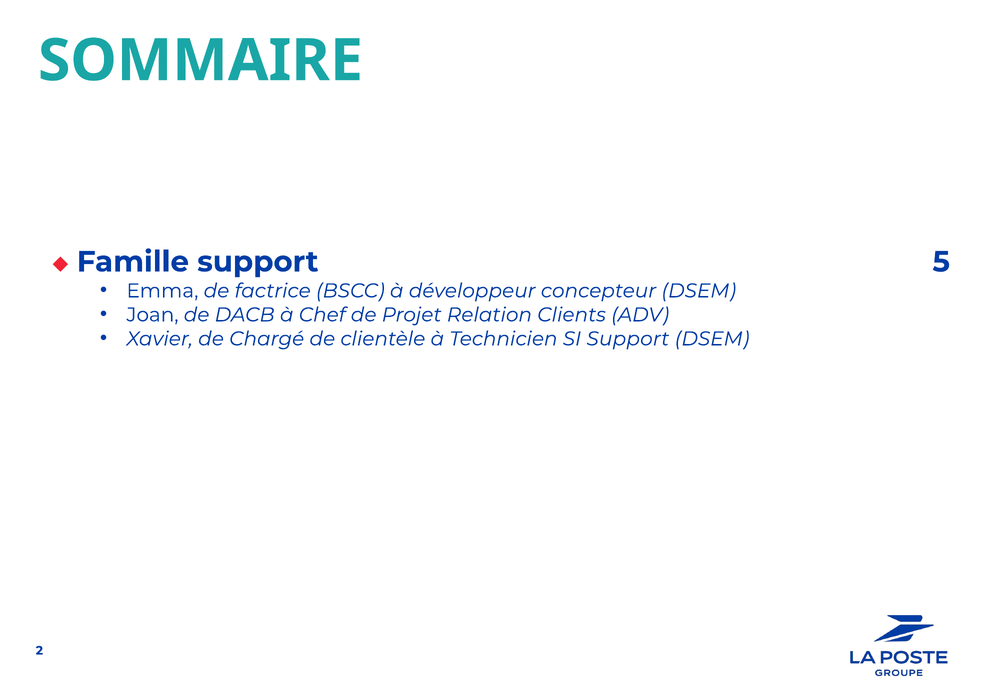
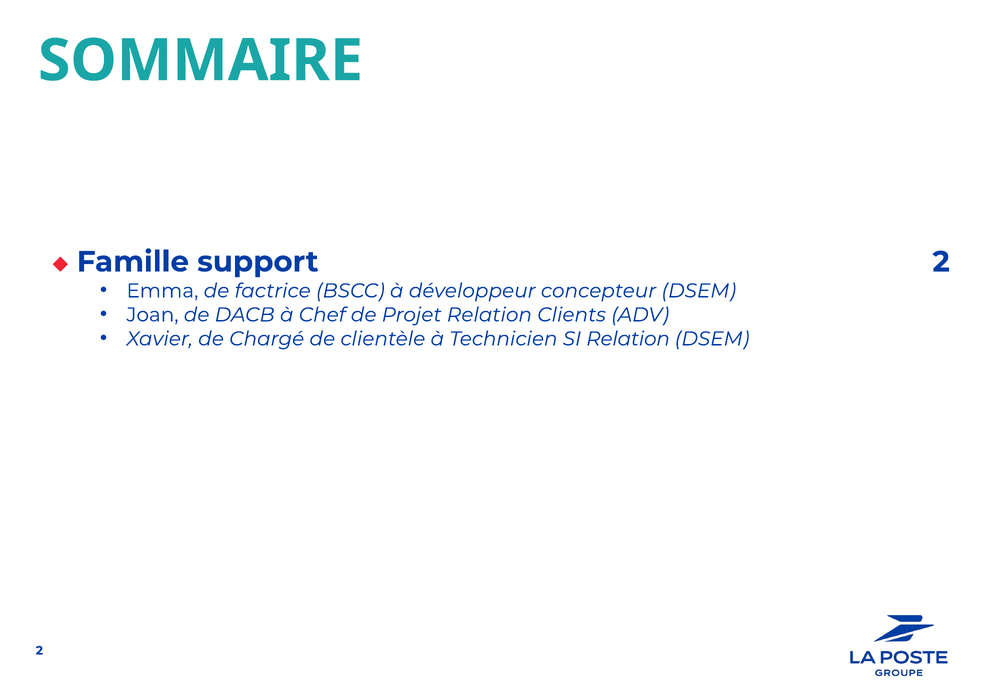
support 5: 5 -> 2
SI Support: Support -> Relation
